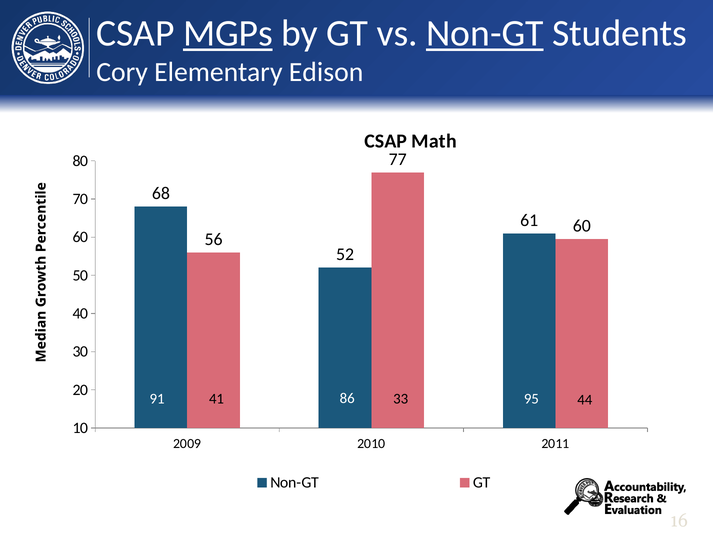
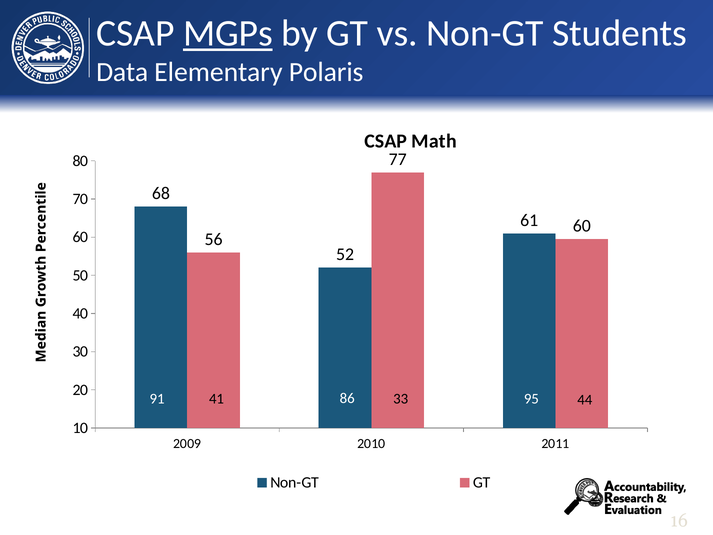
Non-GT at (485, 34) underline: present -> none
Cory: Cory -> Data
Edison: Edison -> Polaris
